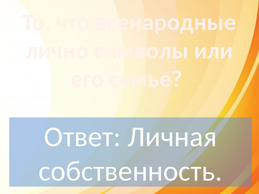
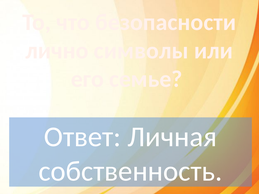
всенародные: всенародные -> безопасности
